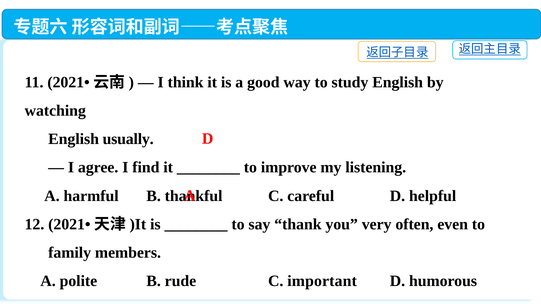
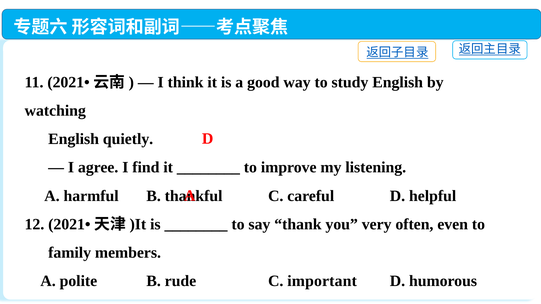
usually: usually -> quietly
